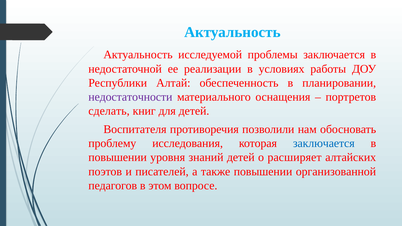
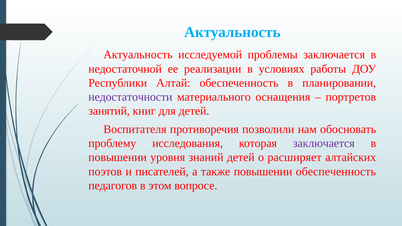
сделать: сделать -> занятий
заключается at (324, 143) colour: blue -> purple
повышении организованной: организованной -> обеспеченность
